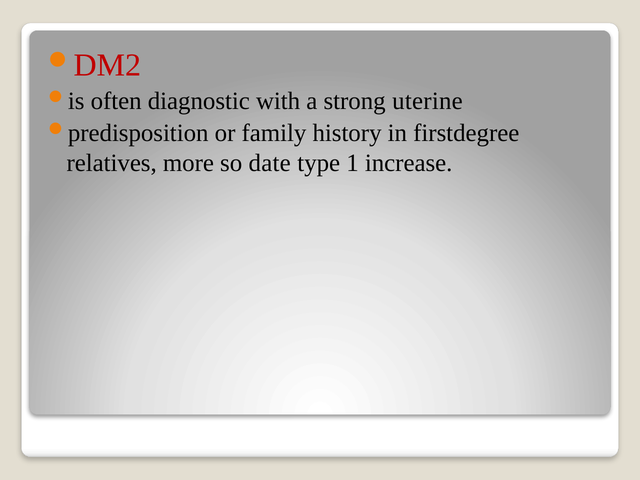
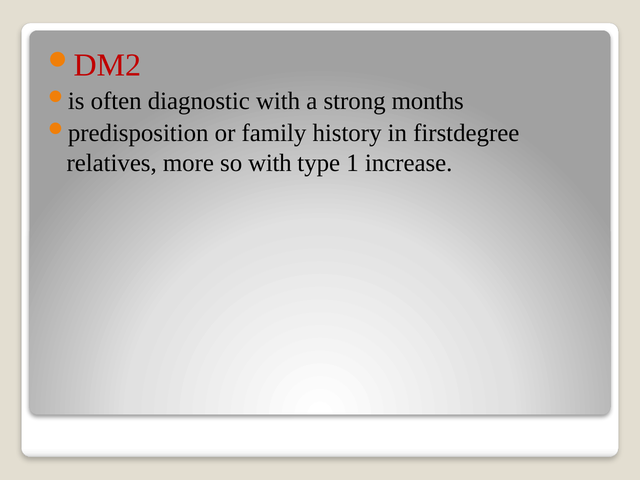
uterine: uterine -> months
so date: date -> with
